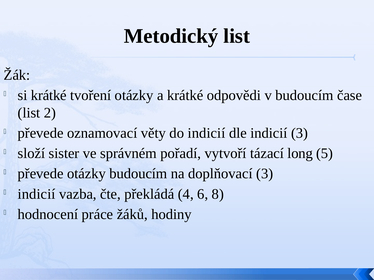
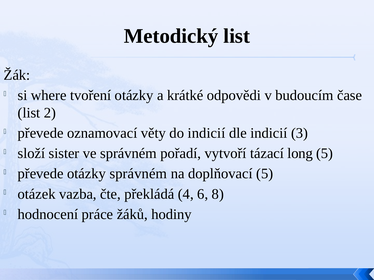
si krátké: krátké -> where
otázky budoucím: budoucím -> správném
doplňovací 3: 3 -> 5
indicií at (37, 194): indicií -> otázek
